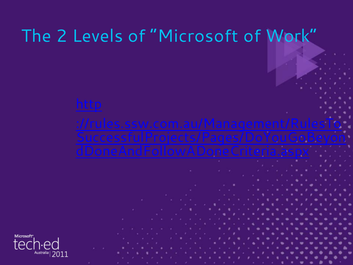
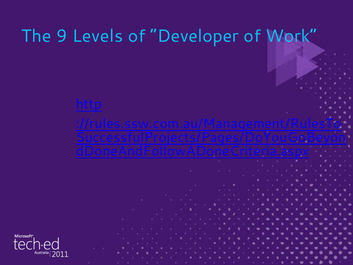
2: 2 -> 9
Microsoft: Microsoft -> Developer
